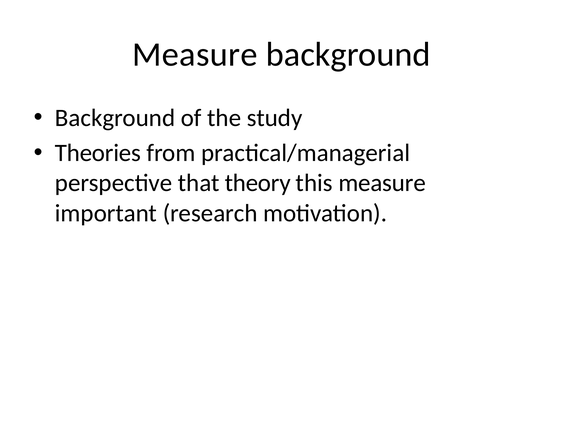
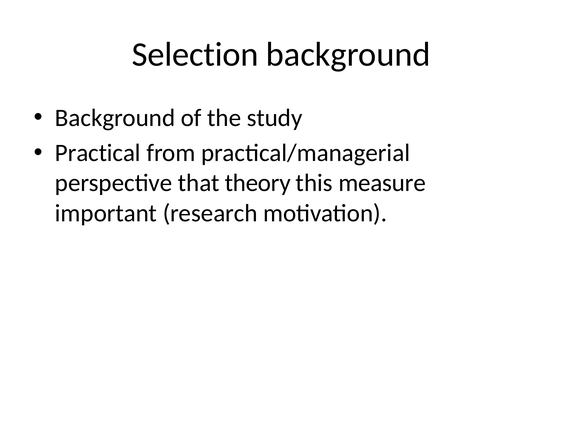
Measure at (195, 55): Measure -> Selection
Theories: Theories -> Practical
